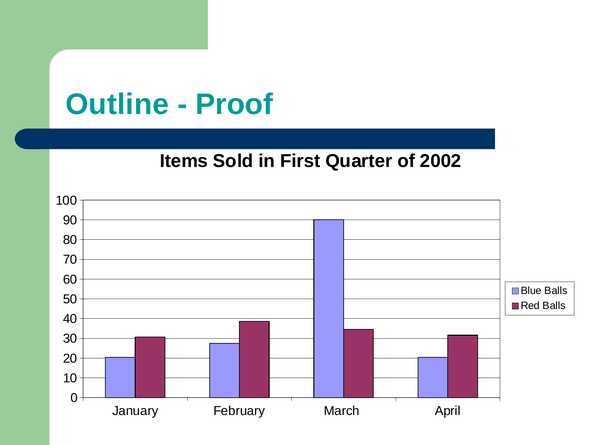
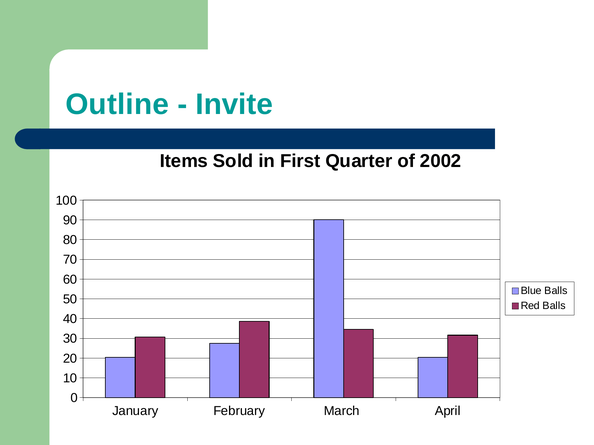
Proof: Proof -> Invite
